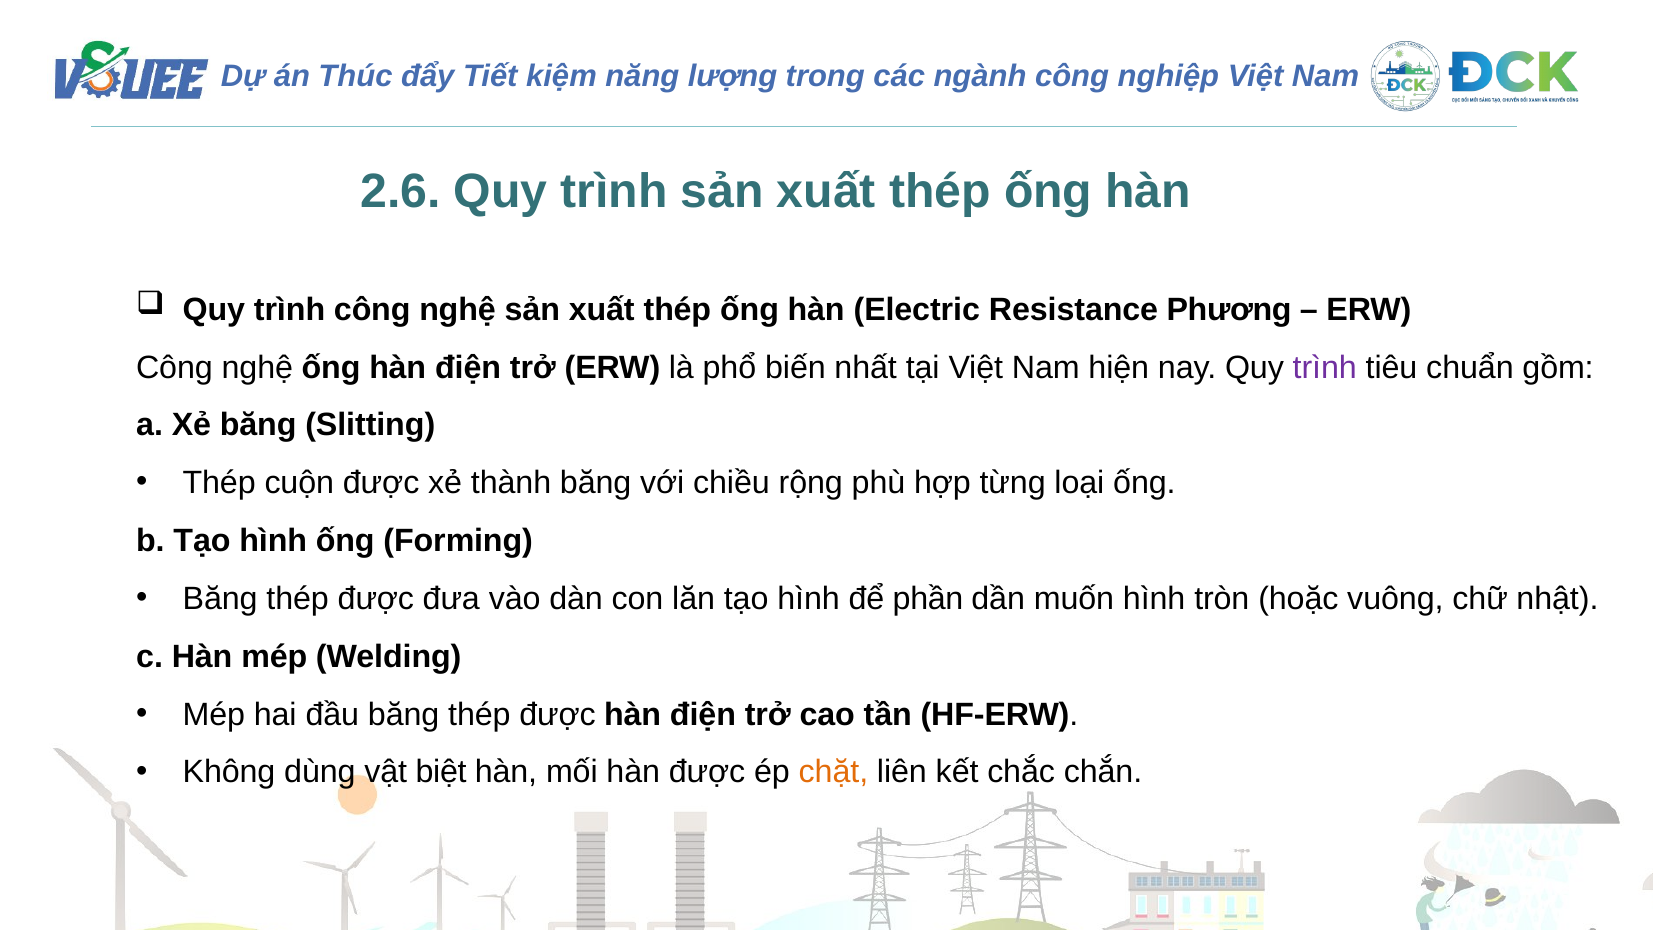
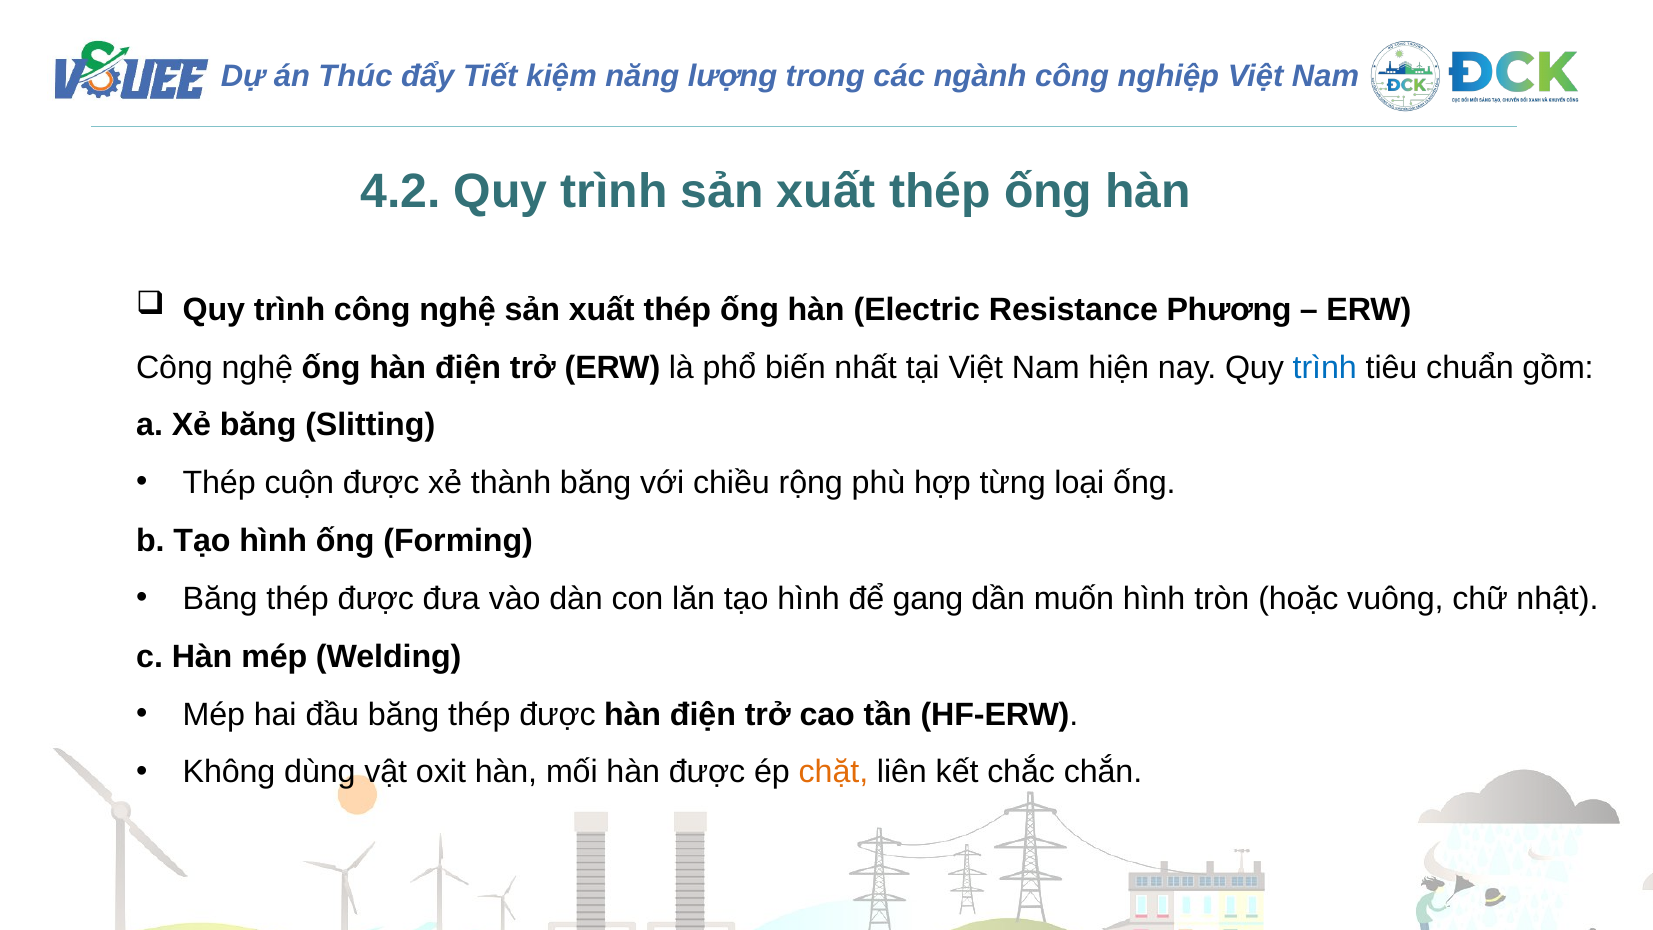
2.6: 2.6 -> 4.2
trình at (1325, 367) colour: purple -> blue
phần: phần -> gang
biệt: biệt -> oxit
